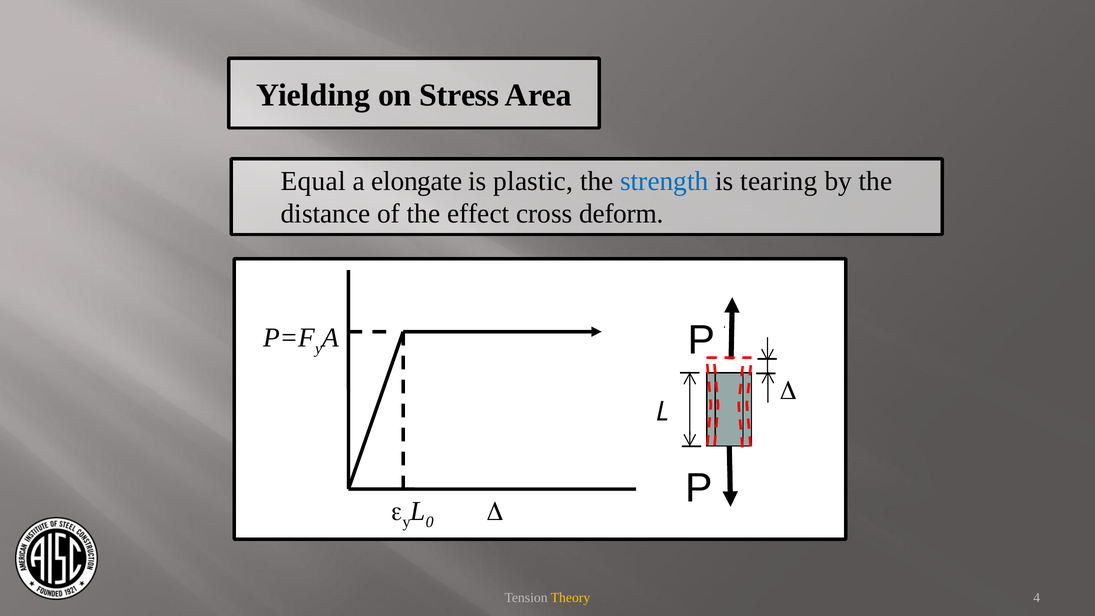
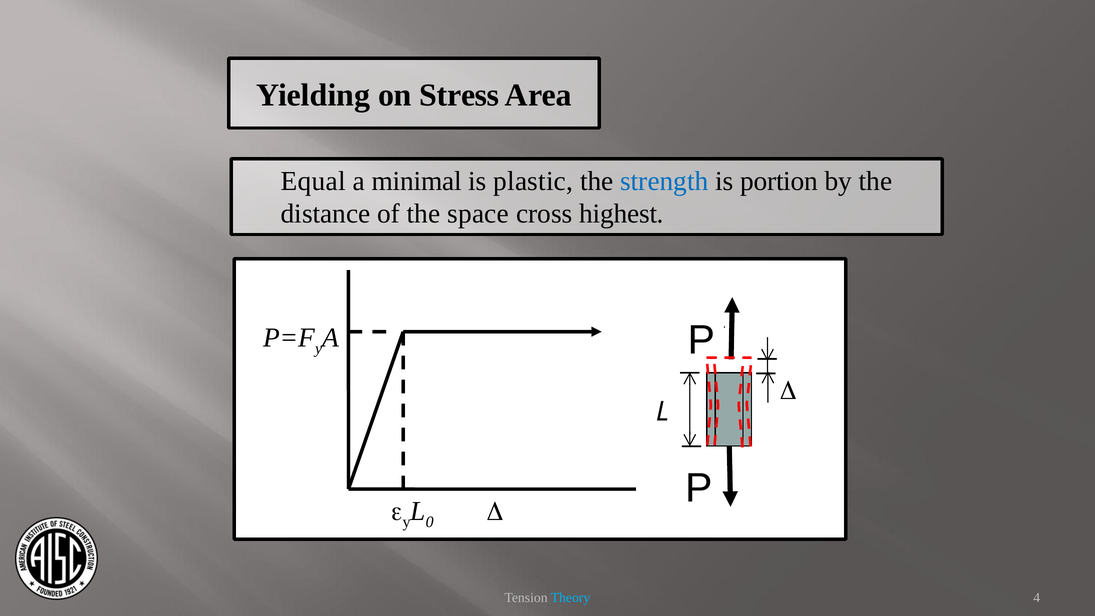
elongate: elongate -> minimal
tearing: tearing -> portion
effect: effect -> space
deform: deform -> highest
Theory colour: yellow -> light blue
